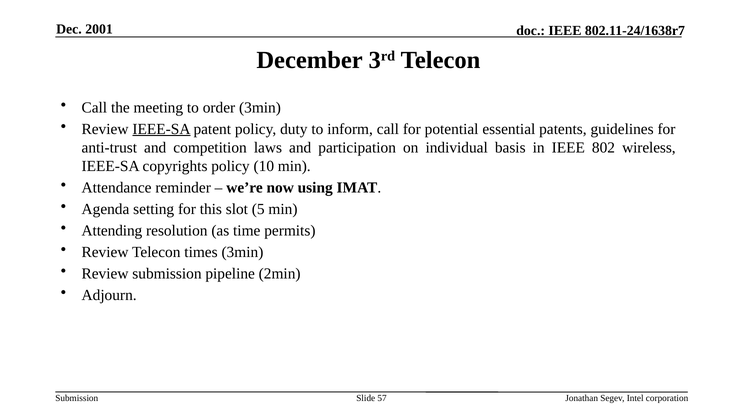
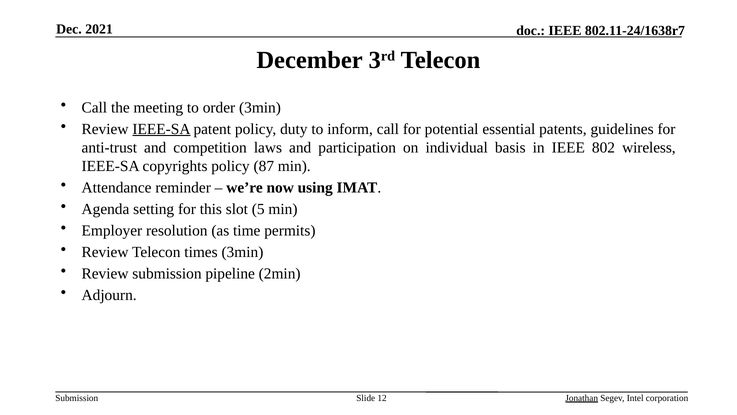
2001: 2001 -> 2021
10: 10 -> 87
Attending: Attending -> Employer
57: 57 -> 12
Jonathan underline: none -> present
